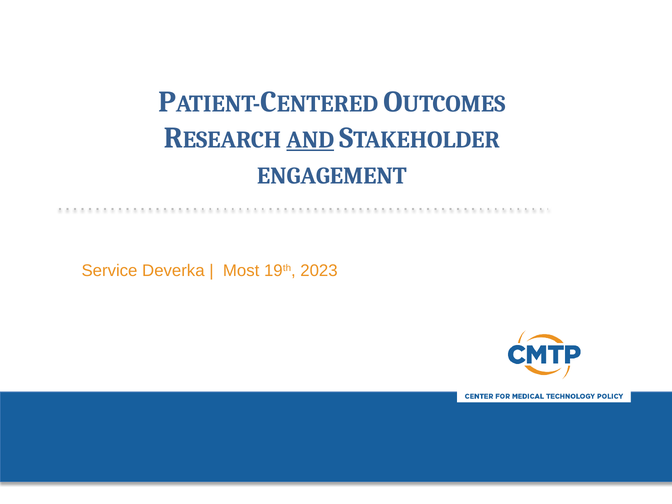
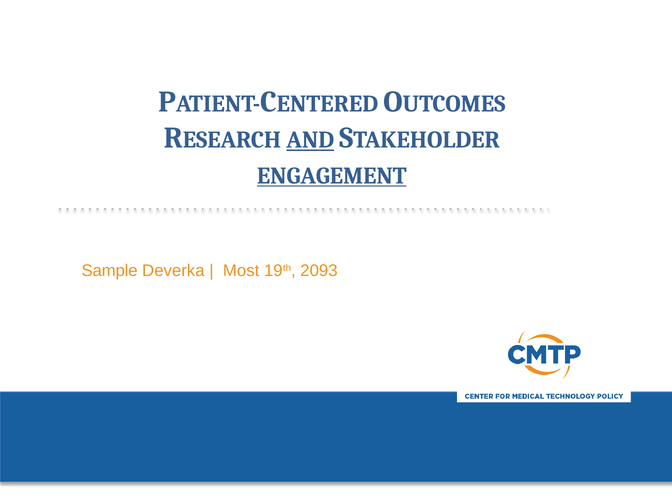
ENGAGEMENT underline: none -> present
Service: Service -> Sample
2023: 2023 -> 2093
